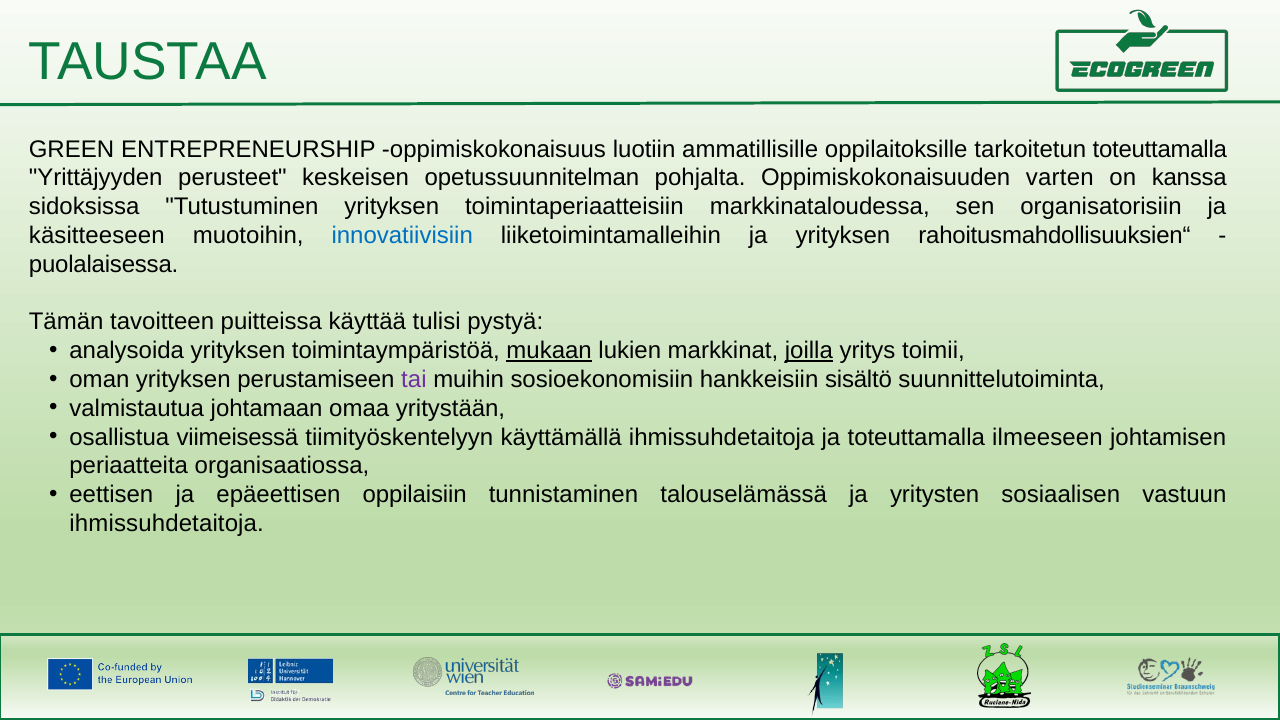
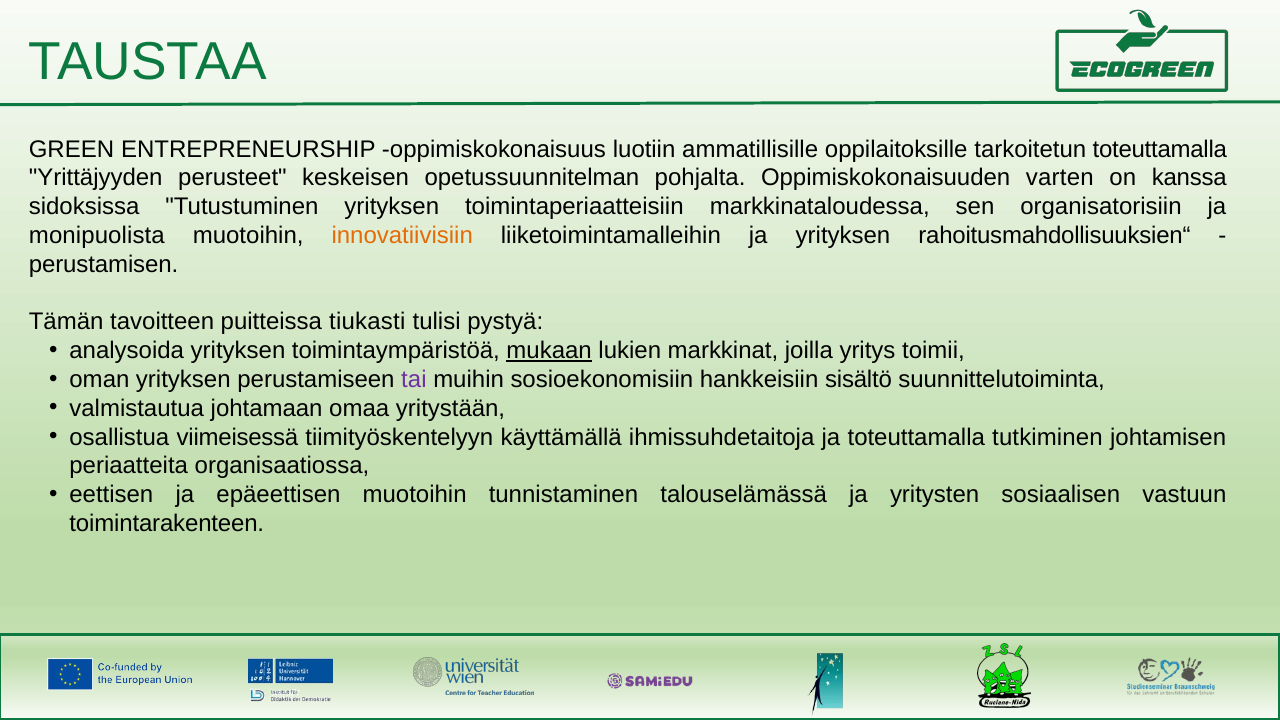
käsitteeseen: käsitteeseen -> monipuolista
innovatiivisiin colour: blue -> orange
puolalaisessa: puolalaisessa -> perustamisen
käyttää: käyttää -> tiukasti
joilla underline: present -> none
ilmeeseen: ilmeeseen -> tutkiminen
epäeettisen oppilaisiin: oppilaisiin -> muotoihin
ihmissuhdetaitoja at (167, 523): ihmissuhdetaitoja -> toimintarakenteen
